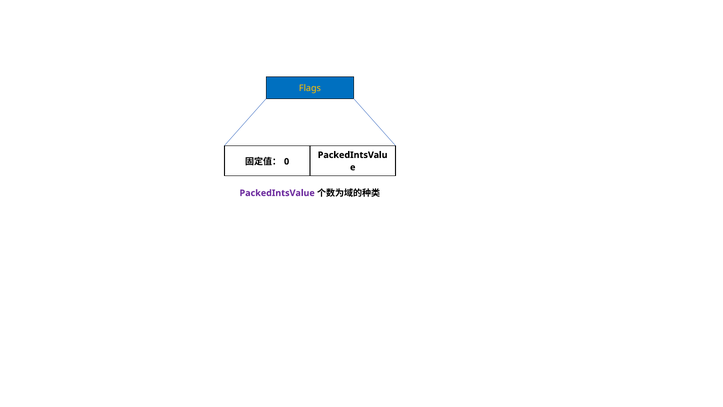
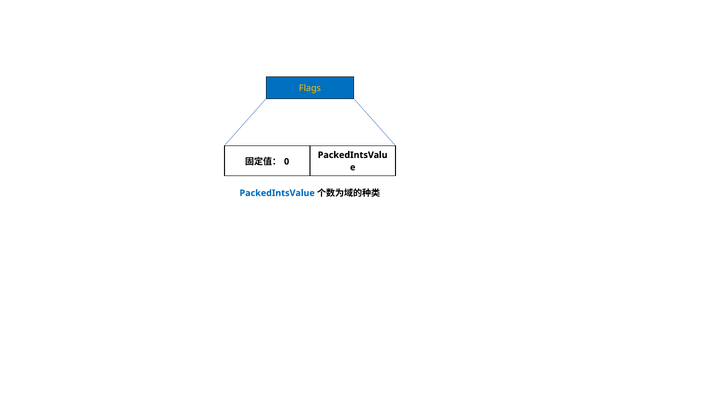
PackedIntsValue colour: purple -> blue
